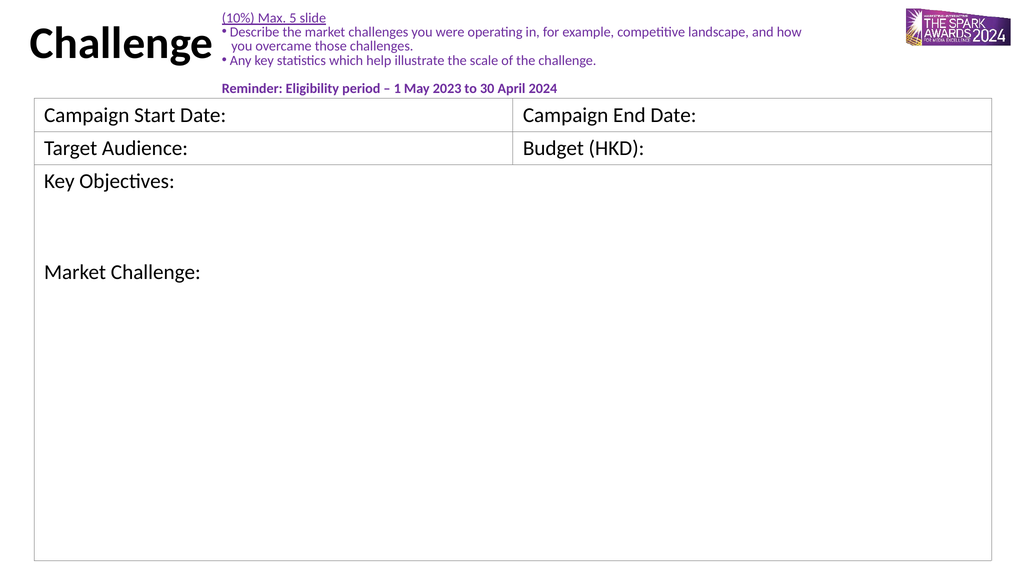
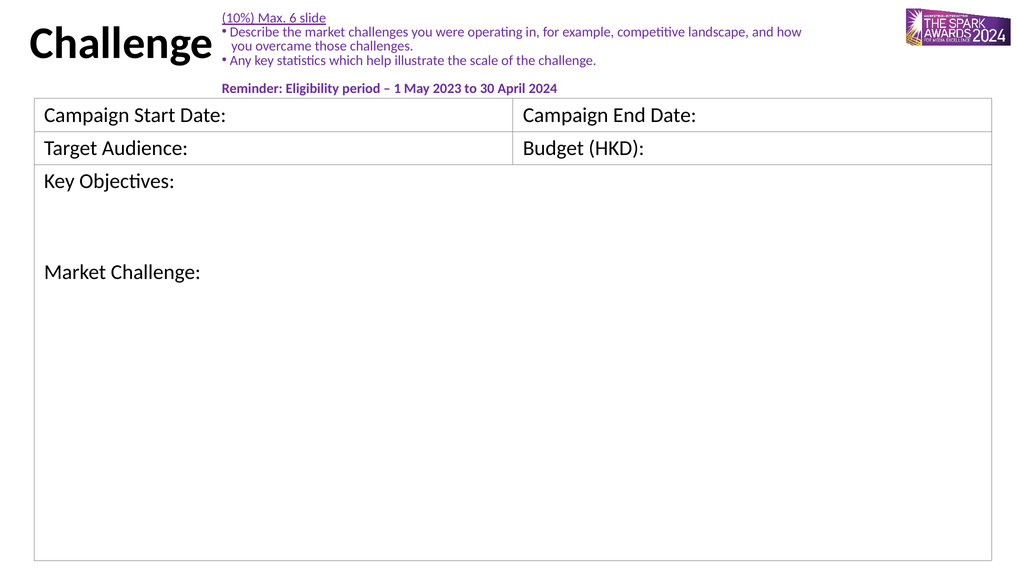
5: 5 -> 6
